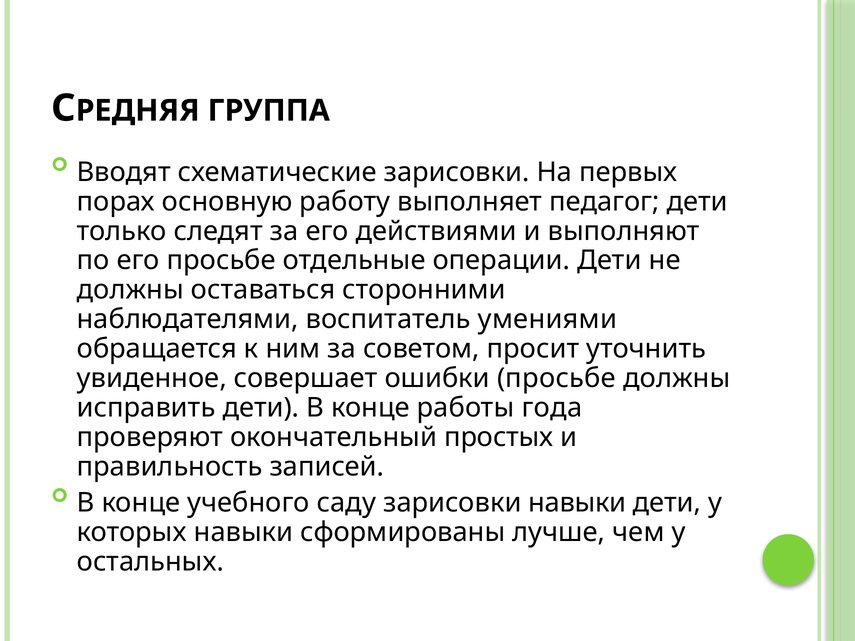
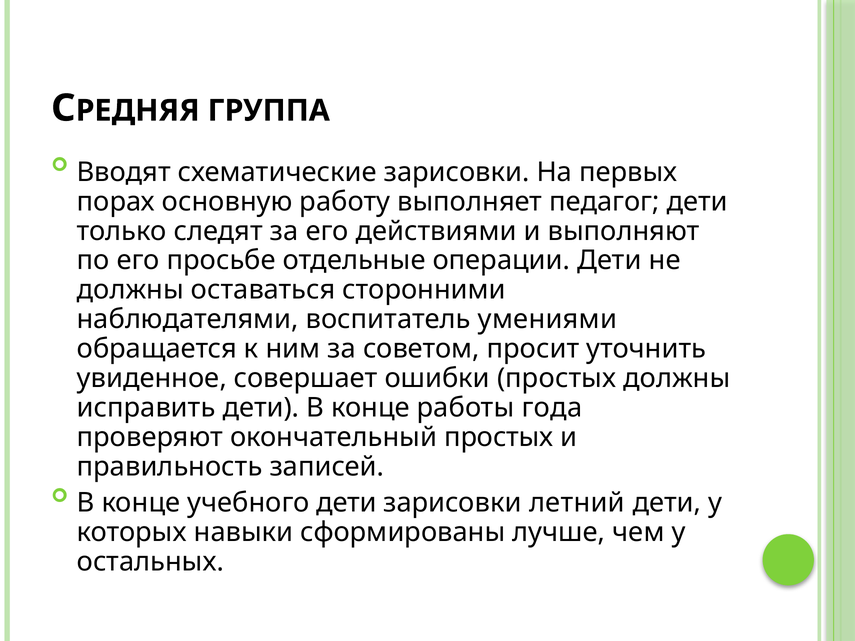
ошибки просьбе: просьбе -> простых
учебного саду: саду -> дети
зарисовки навыки: навыки -> летний
